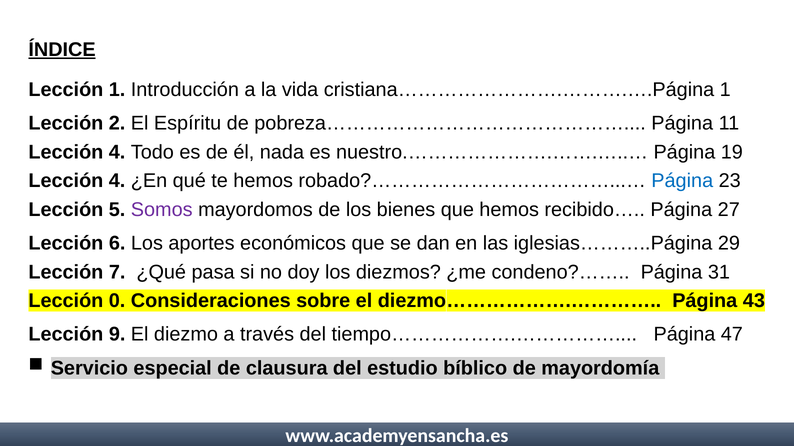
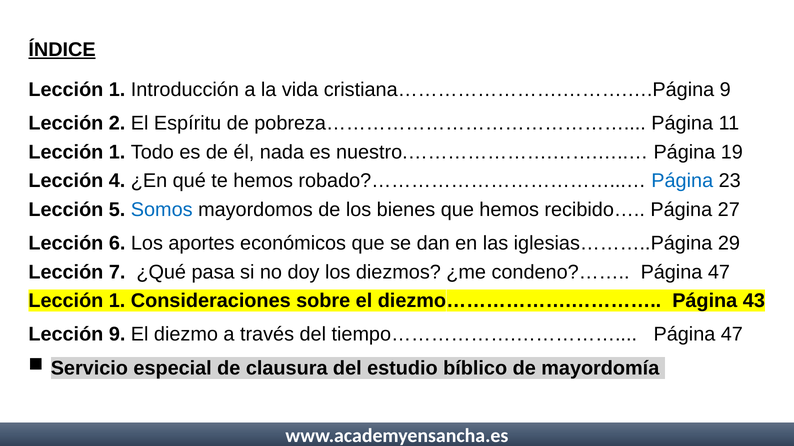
cristiana…………………….……….….Página 1: 1 -> 9
4 at (117, 152): 4 -> 1
Somos colour: purple -> blue
condeno?…… Página 31: 31 -> 47
0 at (117, 301): 0 -> 1
